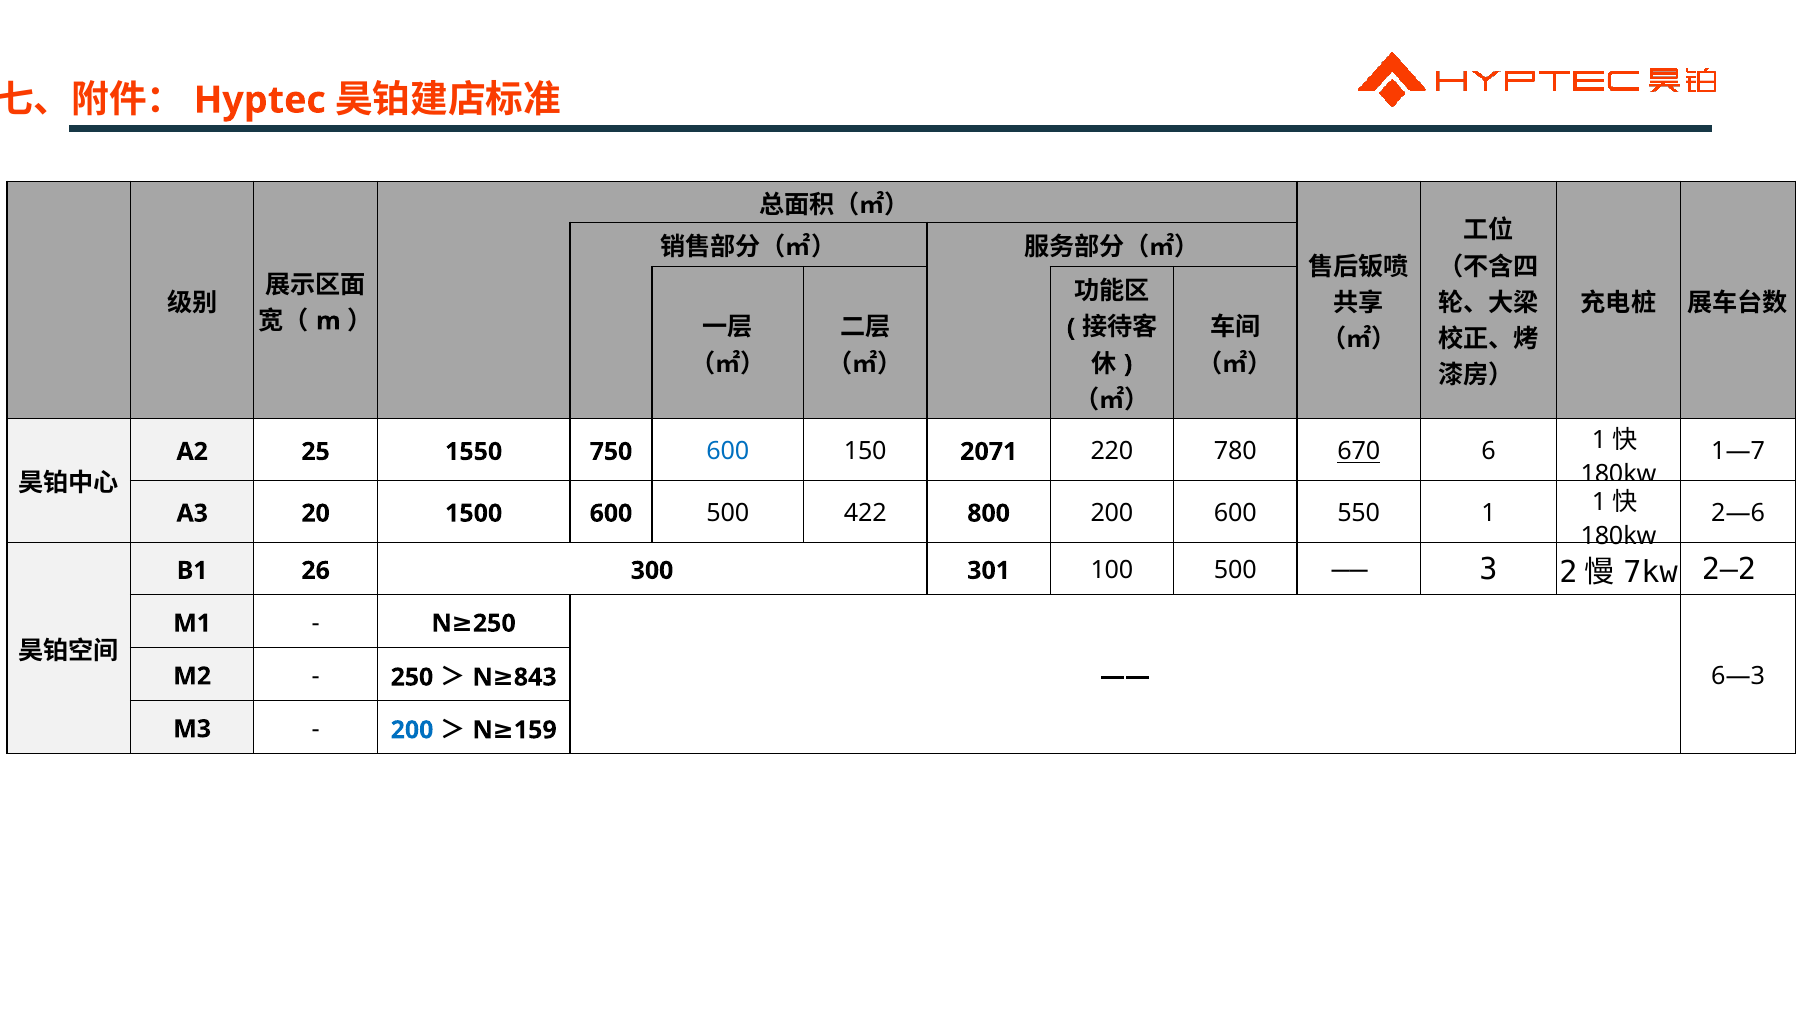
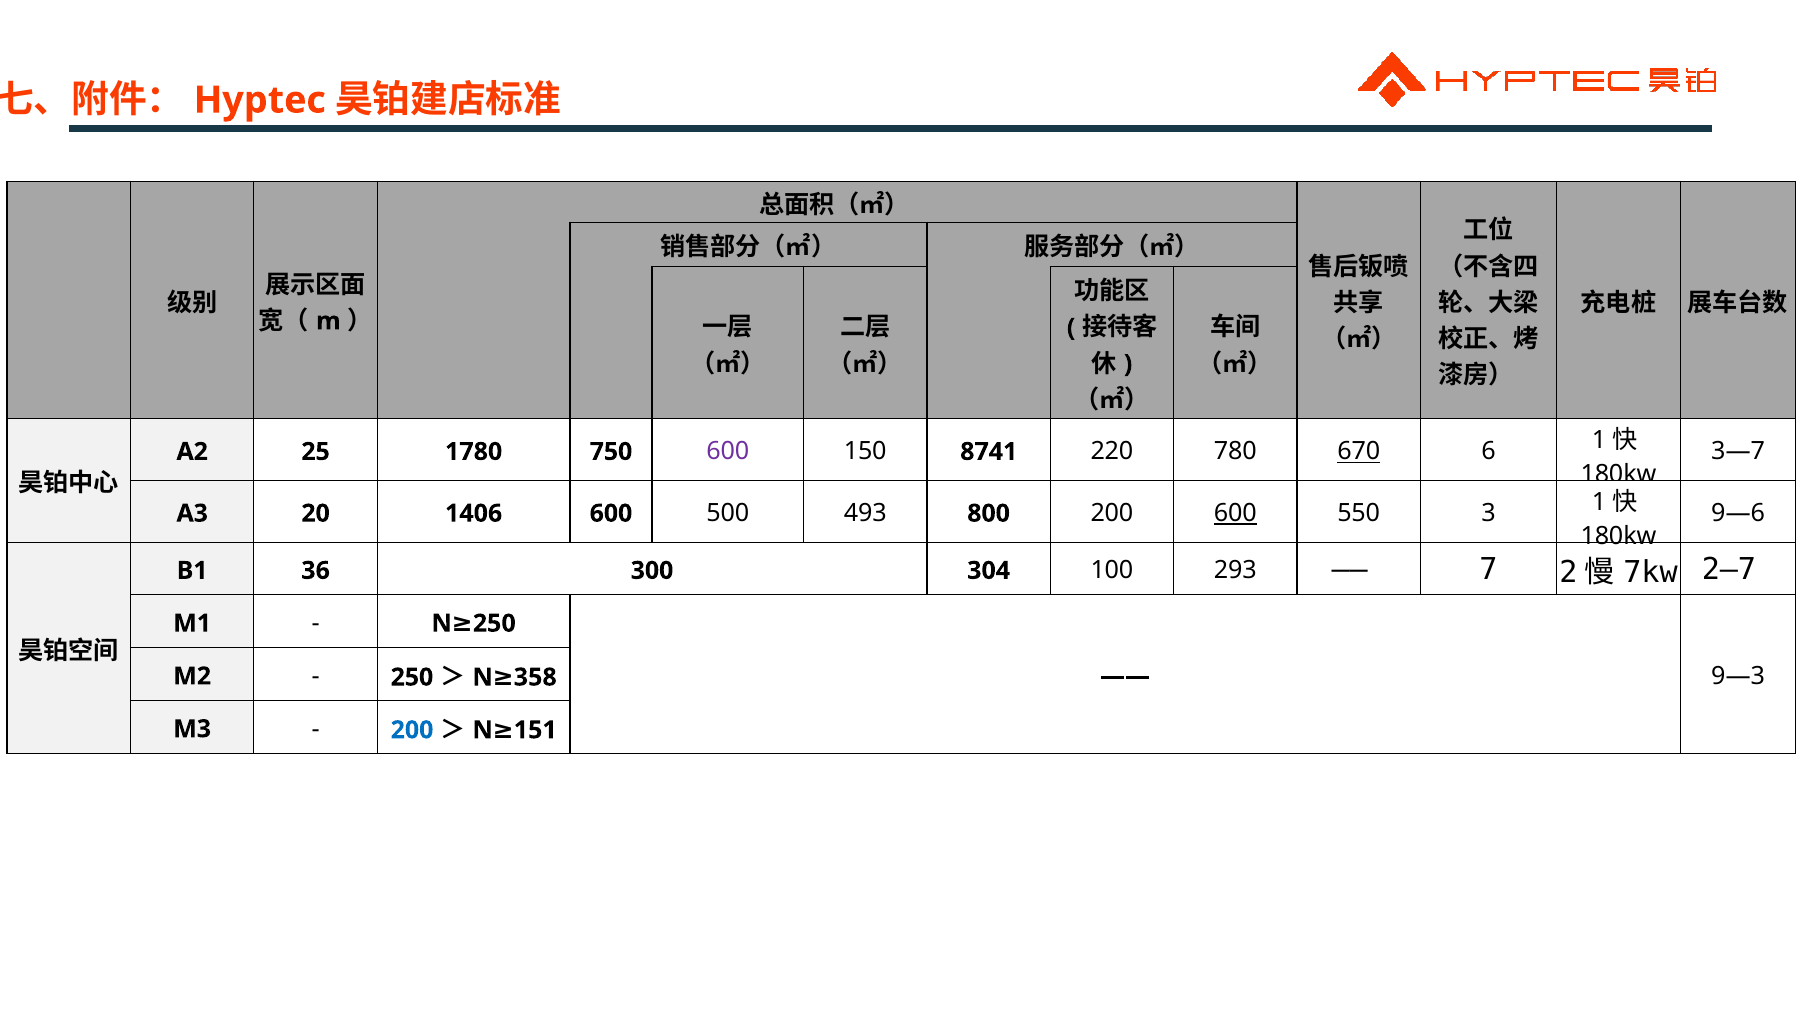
1—7: 1—7 -> 3—7
1550: 1550 -> 1780
600 at (728, 452) colour: blue -> purple
2071: 2071 -> 8741
2—6: 2—6 -> 9—6
1500: 1500 -> 1406
422: 422 -> 493
600 at (1235, 513) underline: none -> present
550 1: 1 -> 3
26: 26 -> 36
301: 301 -> 304
100 500: 500 -> 293
3: 3 -> 7
2—2: 2—2 -> 2—7
843: 843 -> 358
6—3: 6—3 -> 9—3
159: 159 -> 151
